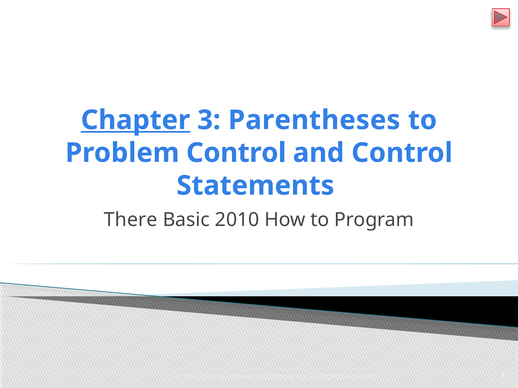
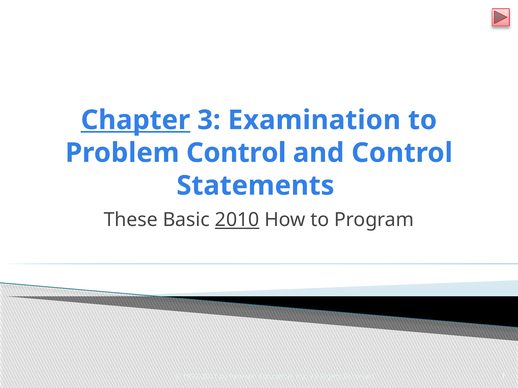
Parentheses: Parentheses -> Examination
There: There -> These
2010 underline: none -> present
